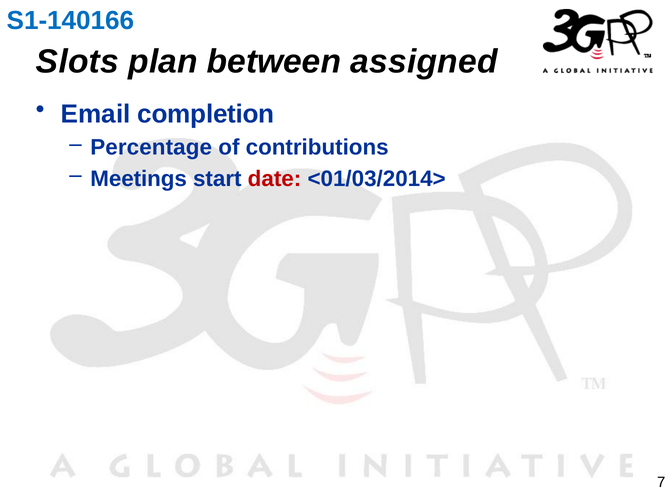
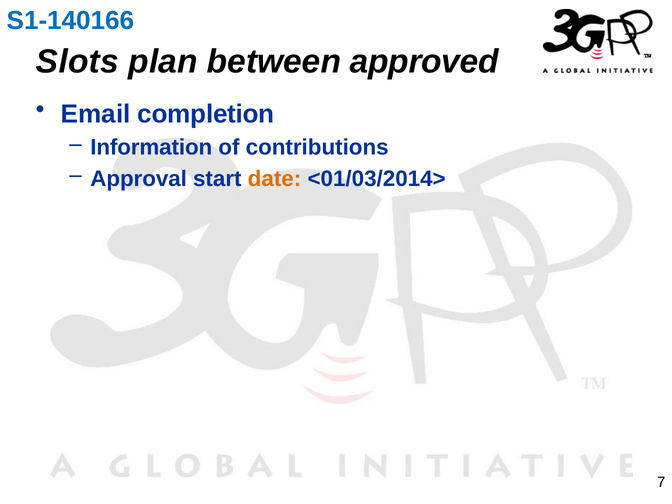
assigned: assigned -> approved
Percentage: Percentage -> Information
Meetings: Meetings -> Approval
date colour: red -> orange
